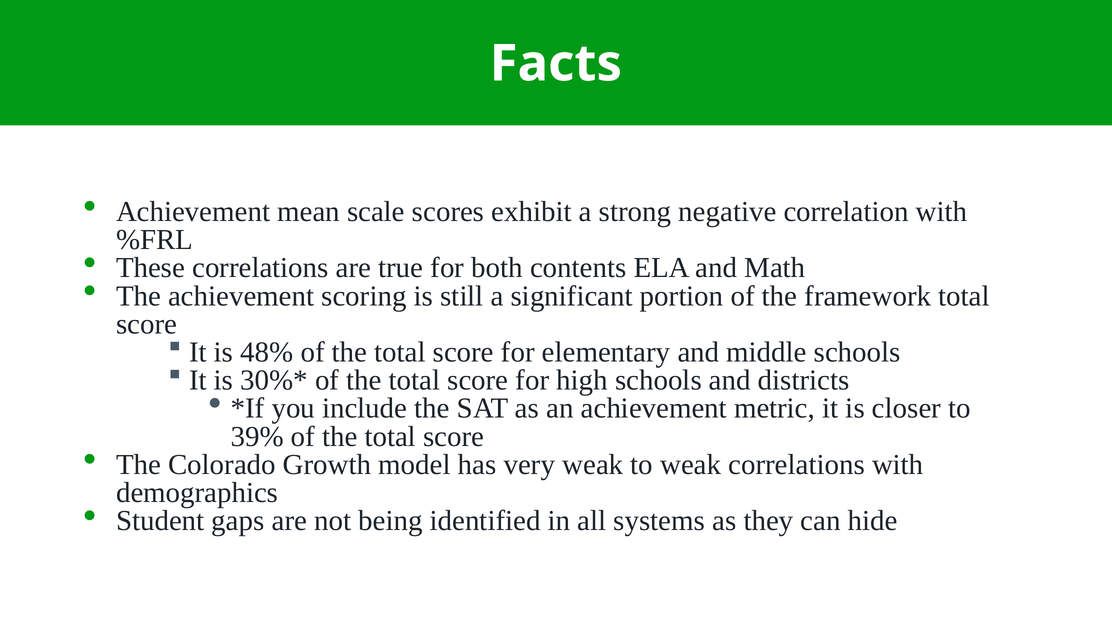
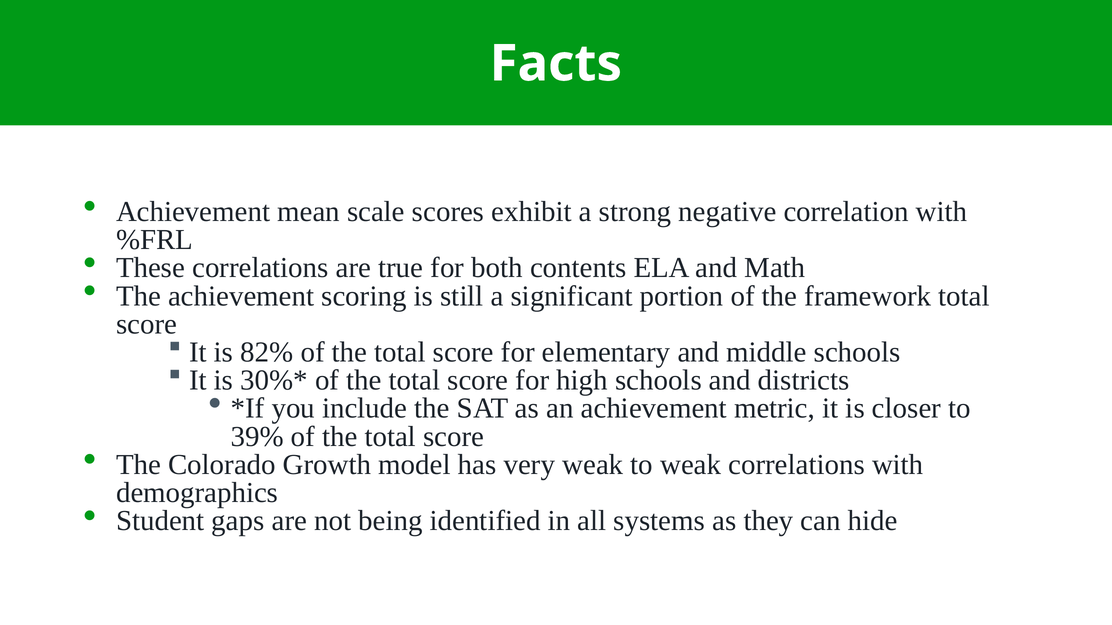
48%: 48% -> 82%
